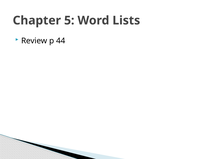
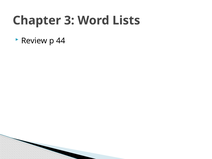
5: 5 -> 3
